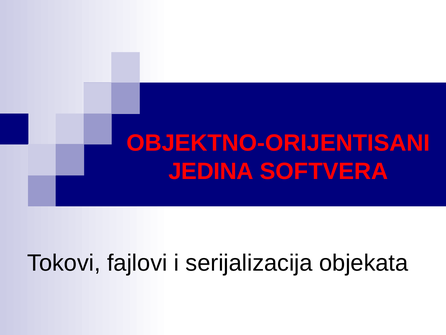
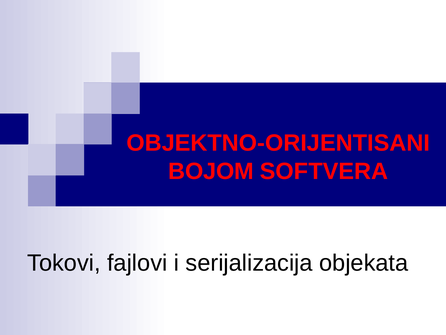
JEDINA: JEDINA -> BOJOM
